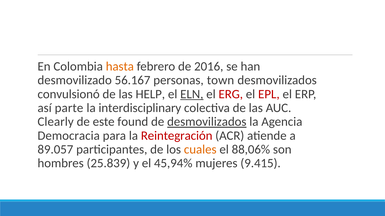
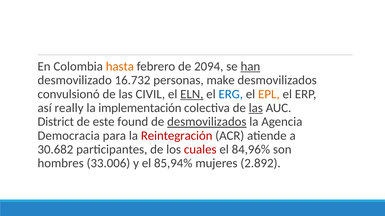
2016: 2016 -> 2094
han underline: none -> present
56.167: 56.167 -> 16.732
town: town -> make
HELP: HELP -> CIVIL
ERG colour: red -> blue
EPL colour: red -> orange
parte: parte -> really
interdisciplinary: interdisciplinary -> implementación
las at (256, 108) underline: none -> present
Clearly: Clearly -> District
89.057: 89.057 -> 30.682
cuales colour: orange -> red
88,06%: 88,06% -> 84,96%
25.839: 25.839 -> 33.006
45,94%: 45,94% -> 85,94%
9.415: 9.415 -> 2.892
